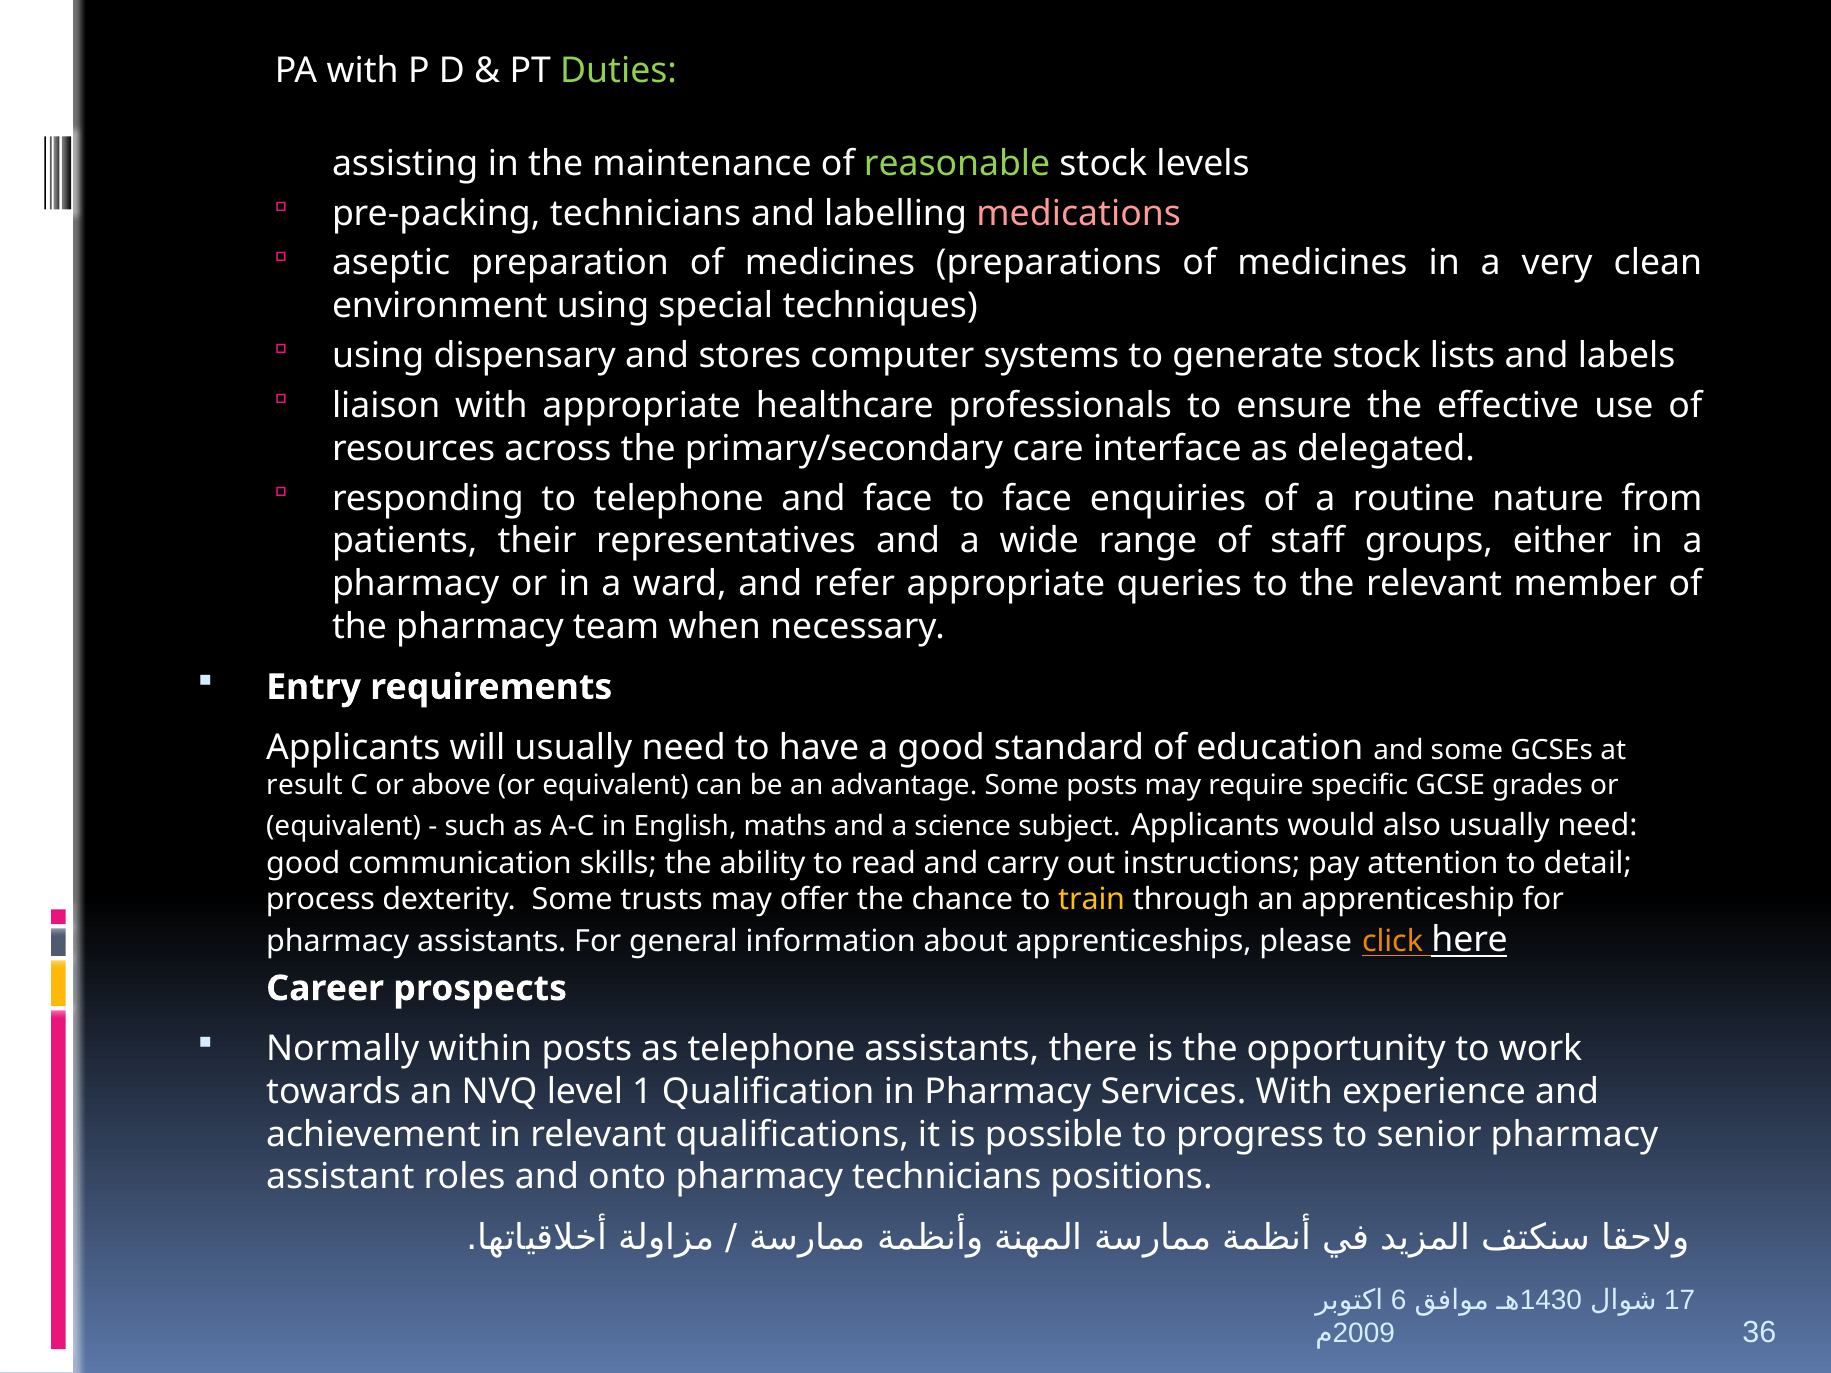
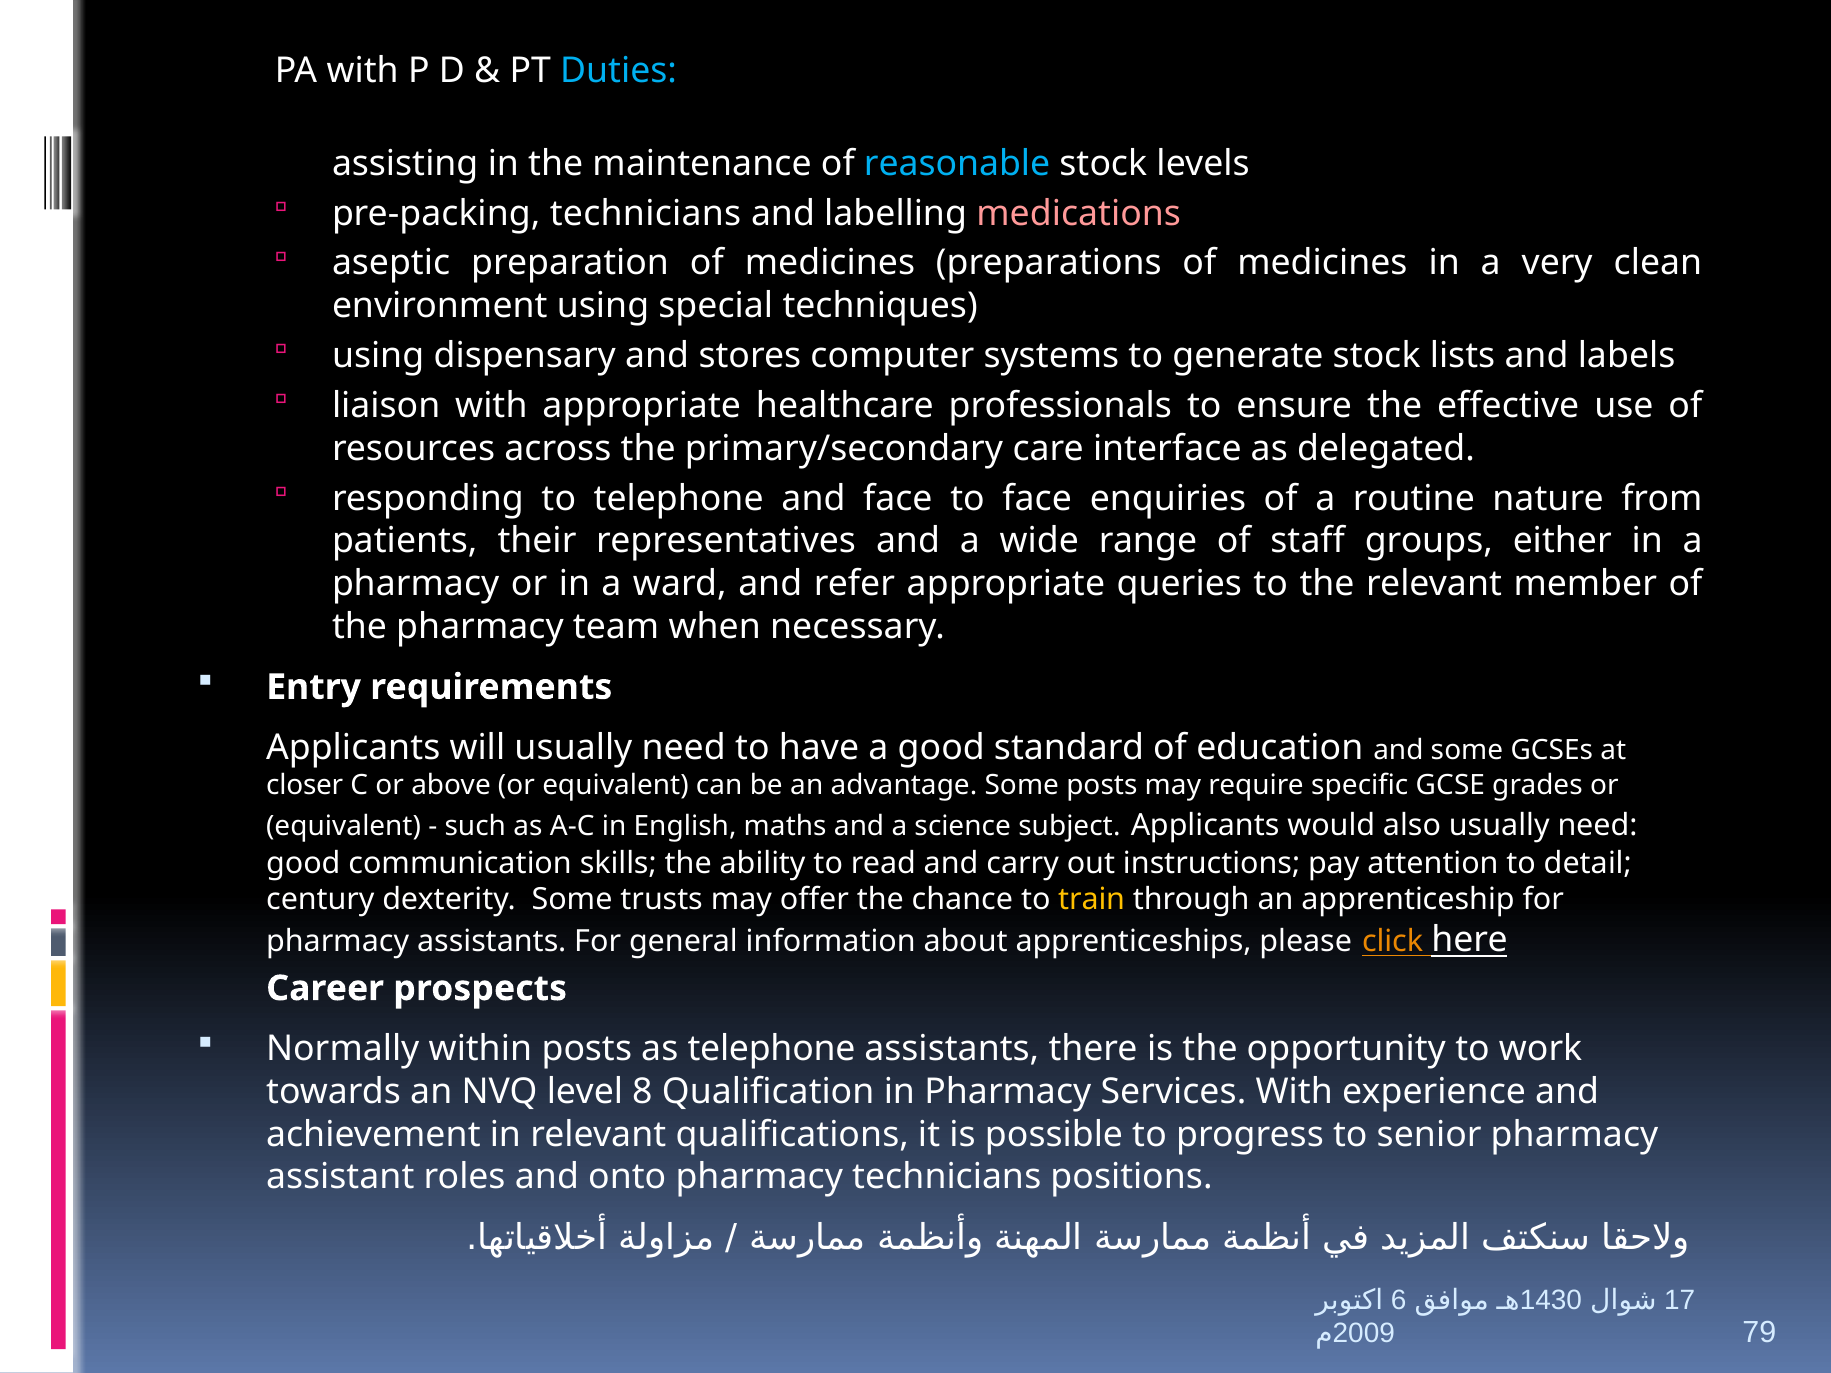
Duties colour: light green -> light blue
reasonable colour: light green -> light blue
result: result -> closer
process: process -> century
1: 1 -> 8
36: 36 -> 79
